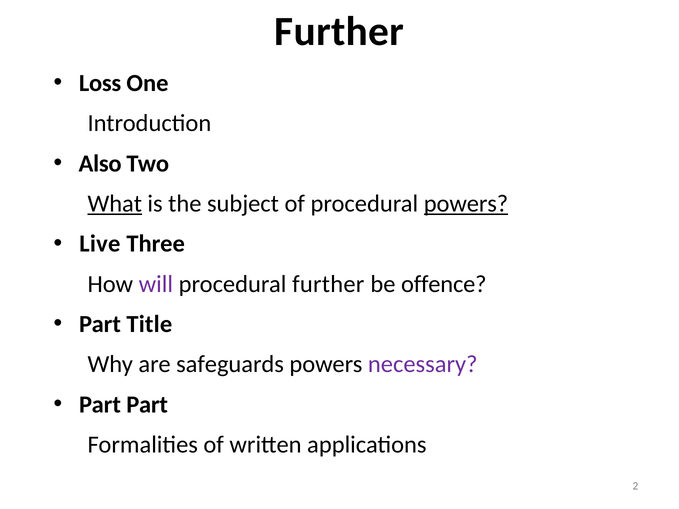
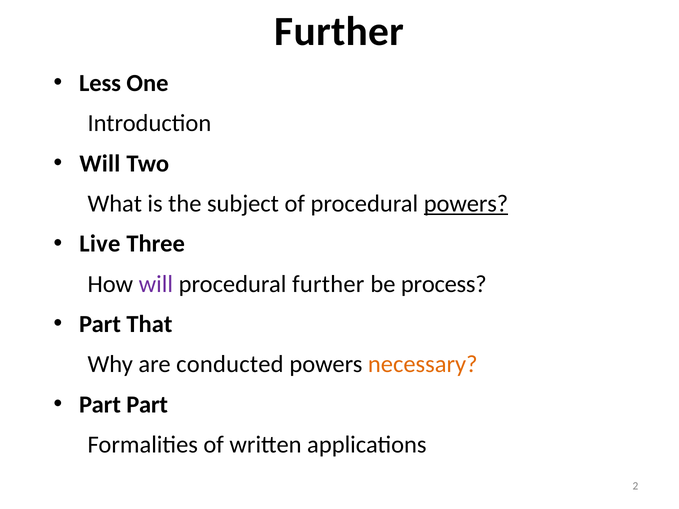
Loss: Loss -> Less
Also at (100, 164): Also -> Will
What underline: present -> none
offence: offence -> process
Title: Title -> That
safeguards: safeguards -> conducted
necessary colour: purple -> orange
